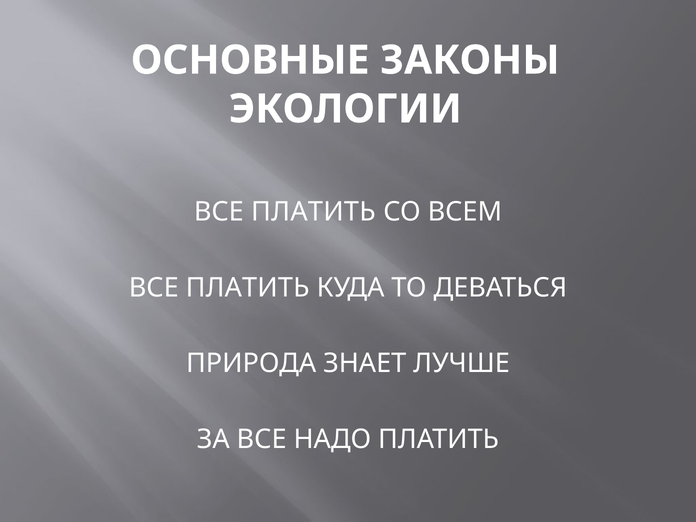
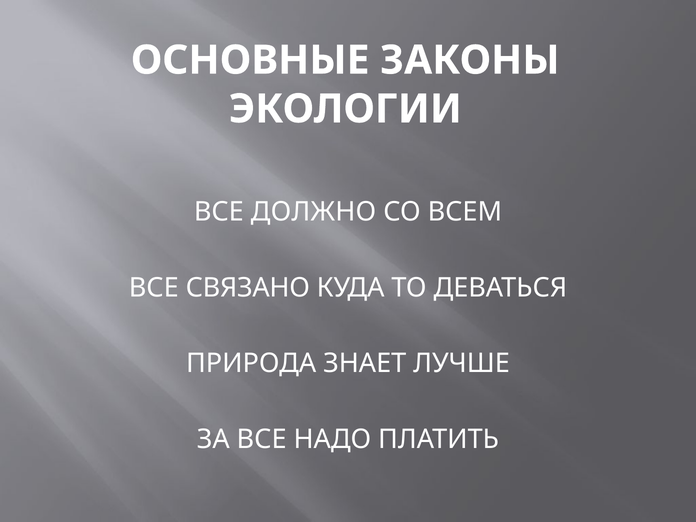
ПЛАТИТЬ at (313, 212): ПЛАТИТЬ -> ДОЛЖНО
ПЛАТИТЬ at (248, 288): ПЛАТИТЬ -> СВЯЗАНО
